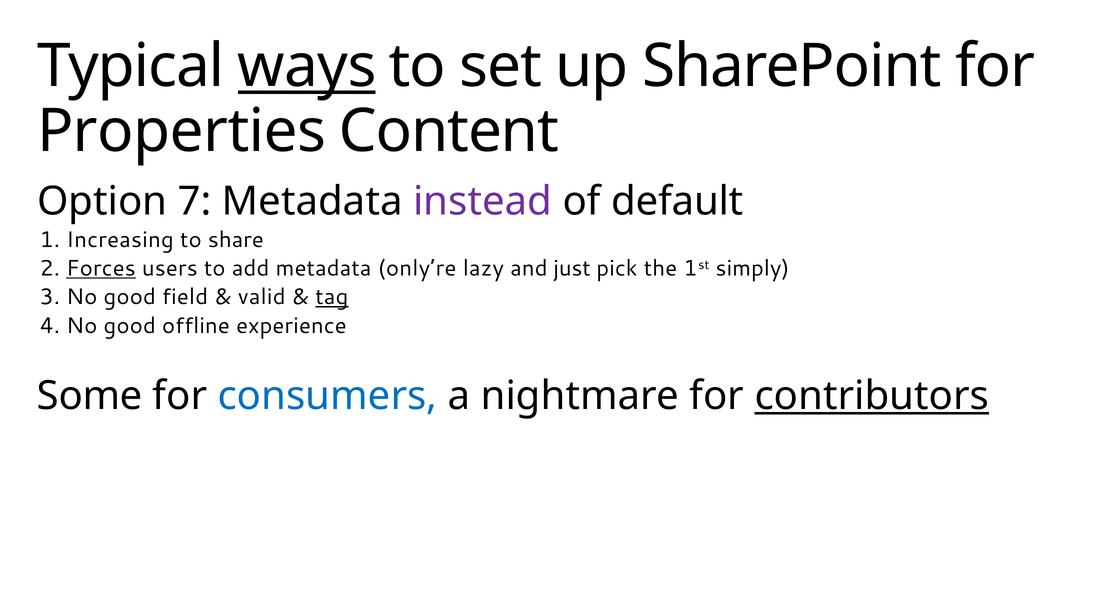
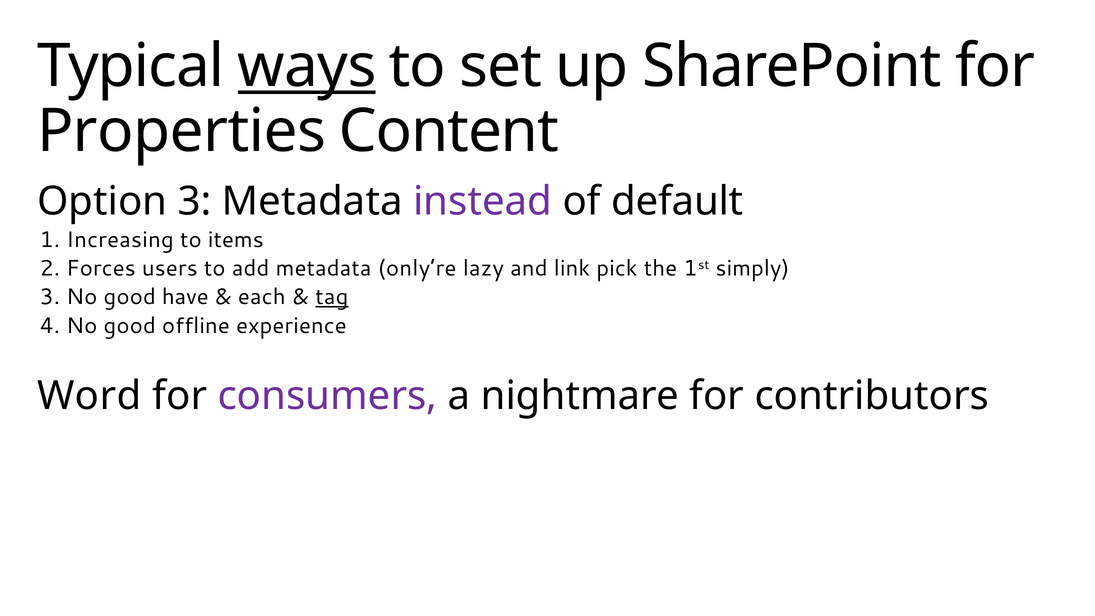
Option 7: 7 -> 3
share: share -> items
Forces underline: present -> none
just: just -> link
field: field -> have
valid: valid -> each
Some: Some -> Word
consumers colour: blue -> purple
contributors underline: present -> none
